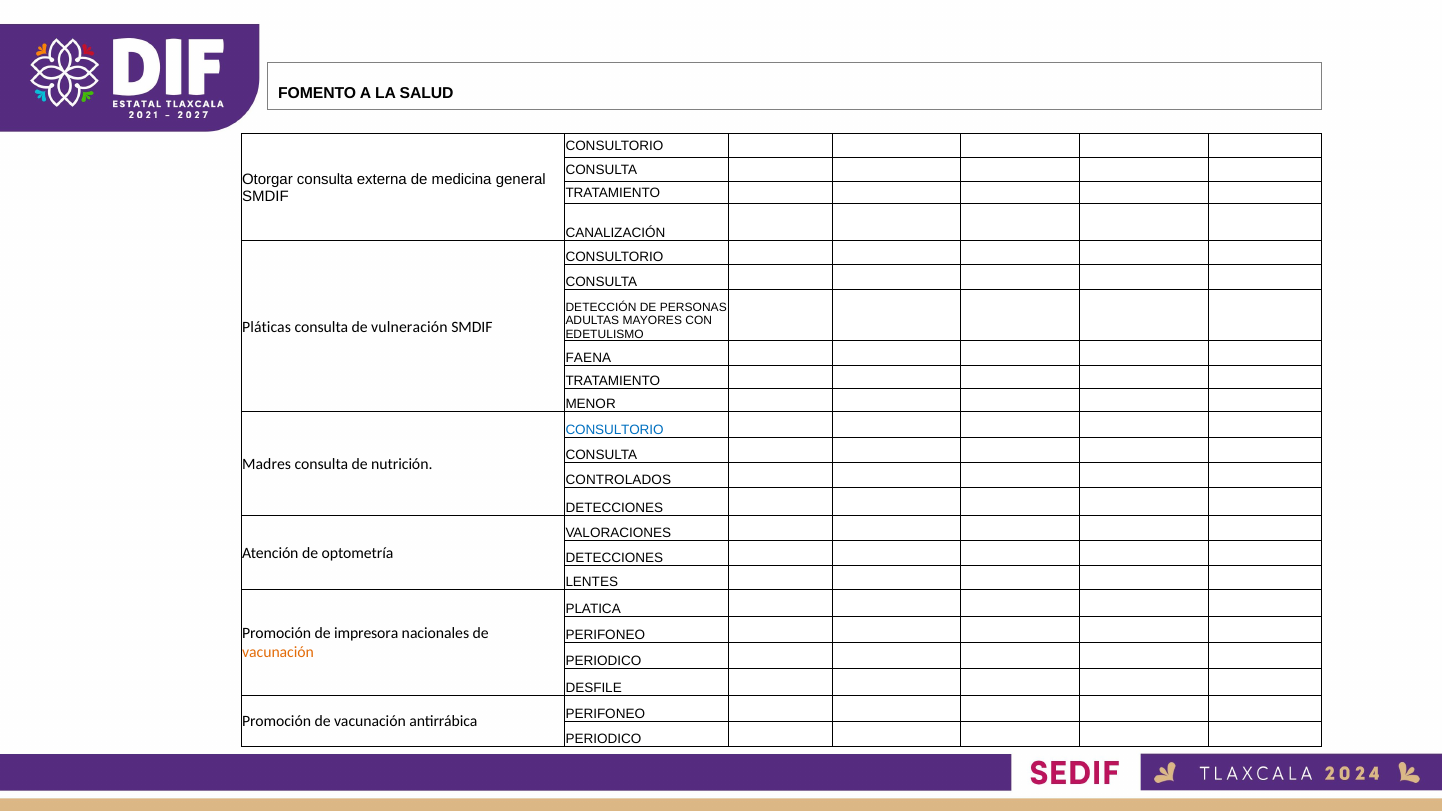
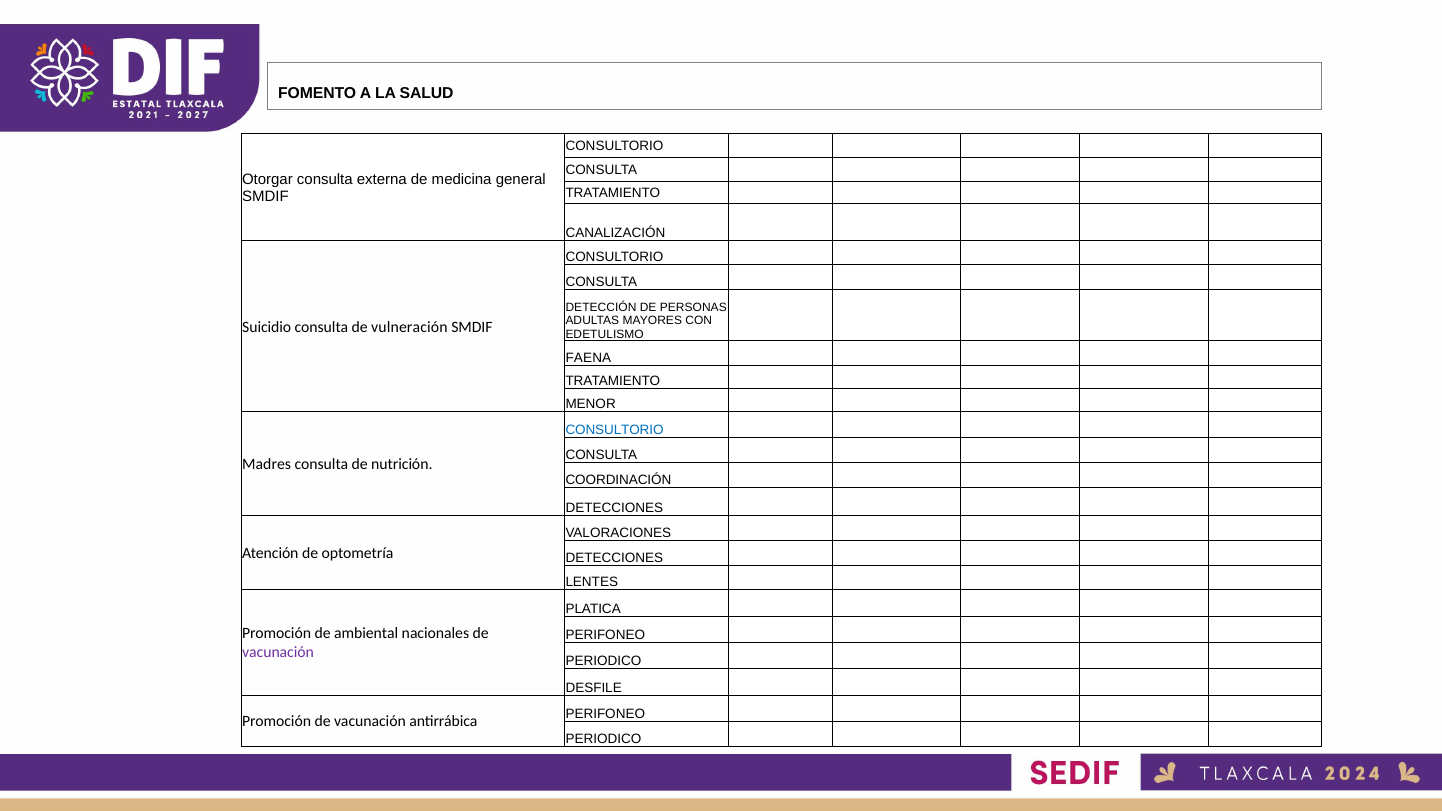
Pláticas: Pláticas -> Suicidio
CONTROLADOS: CONTROLADOS -> COORDINACIÓN
impresora: impresora -> ambiental
vacunación at (278, 653) colour: orange -> purple
